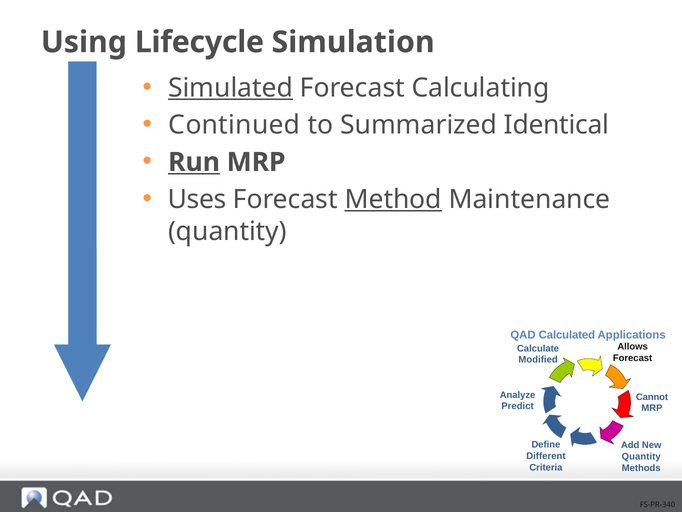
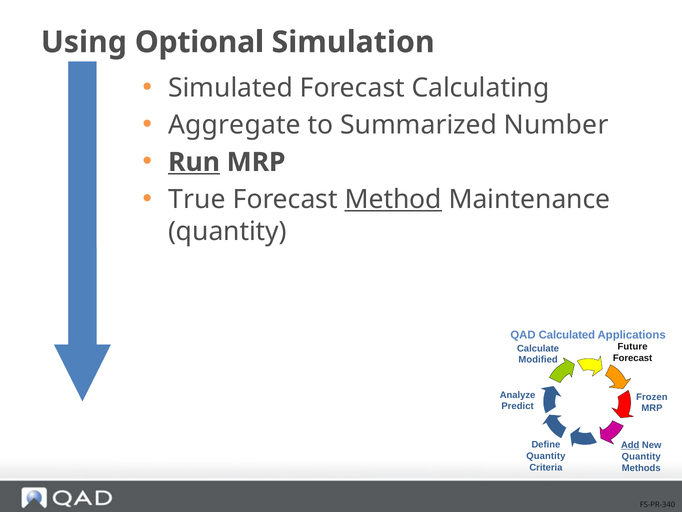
Lifecycle: Lifecycle -> Optional
Simulated underline: present -> none
Continued: Continued -> Aggregate
Identical: Identical -> Number
Uses: Uses -> True
Allows: Allows -> Future
Cannot: Cannot -> Frozen
Add underline: none -> present
Different at (546, 456): Different -> Quantity
